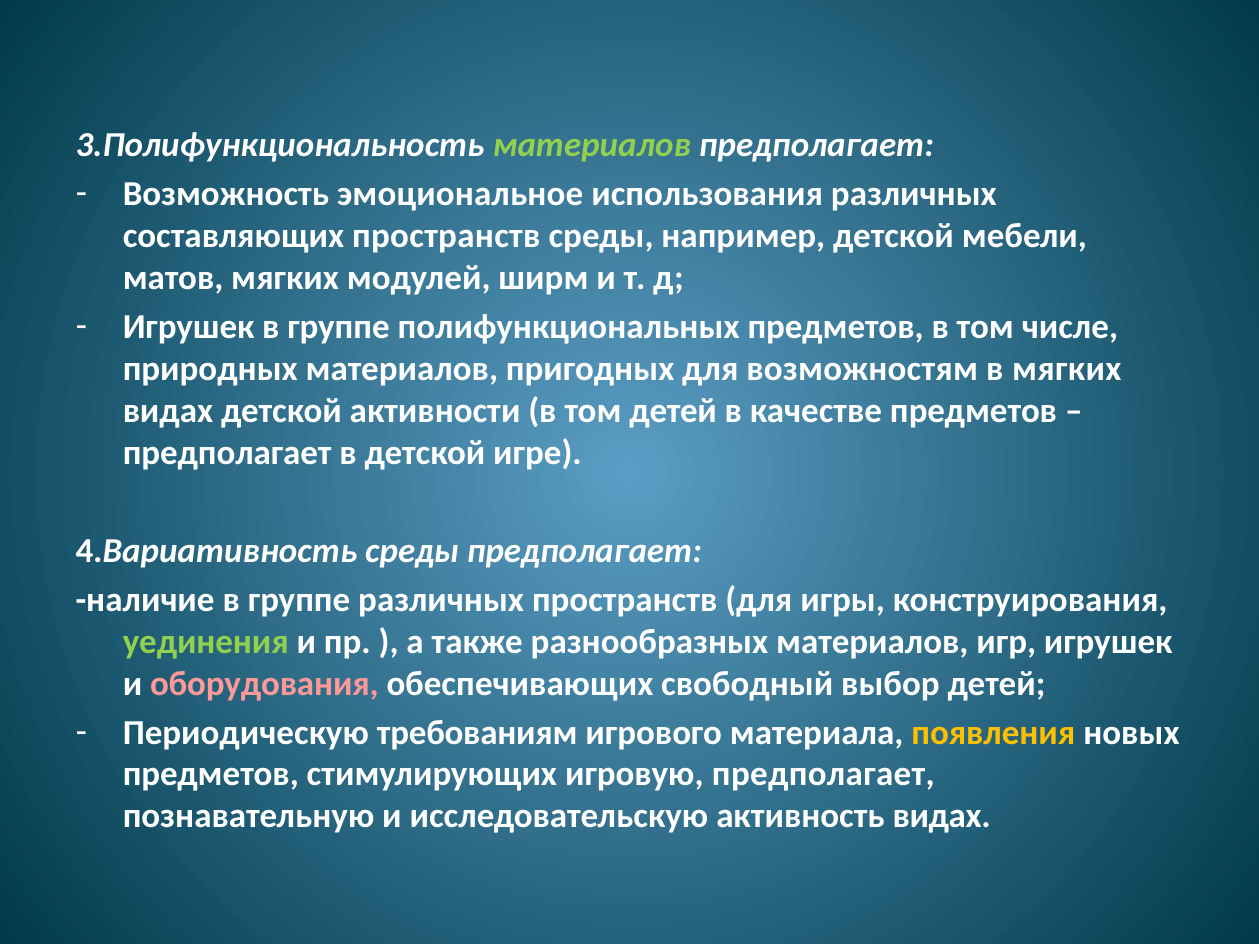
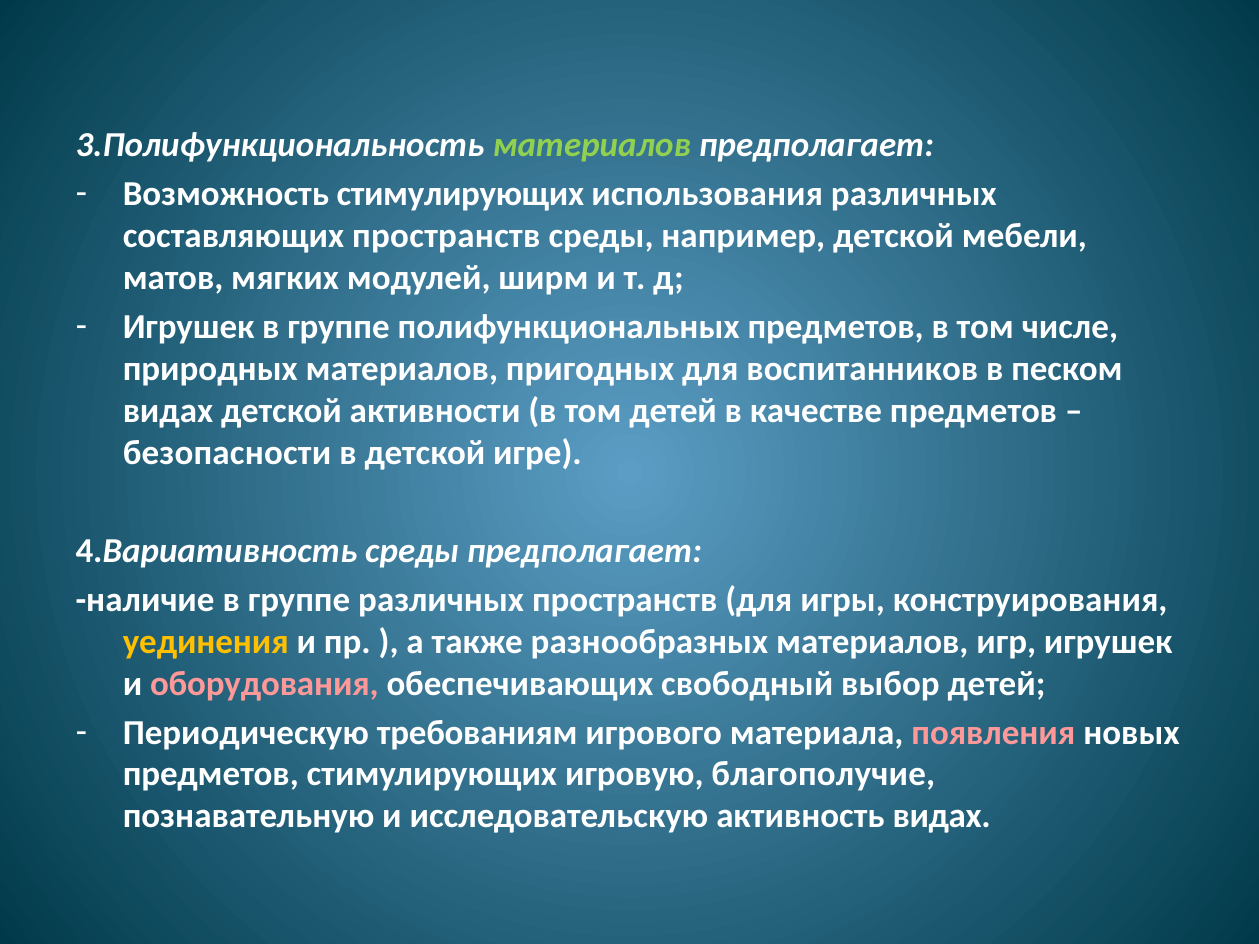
Возможность эмоциональное: эмоциональное -> стимулирующих
возможностям: возможностям -> воспитанников
в мягких: мягких -> песком
предполагает at (227, 453): предполагает -> безопасности
уединения colour: light green -> yellow
появления colour: yellow -> pink
игровую предполагает: предполагает -> благополучие
